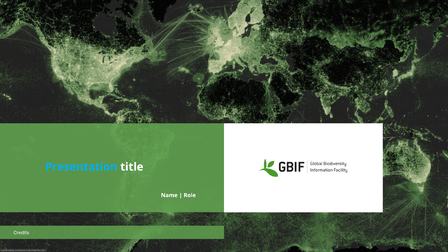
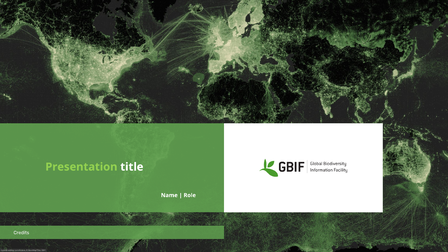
Presentation colour: light blue -> light green
